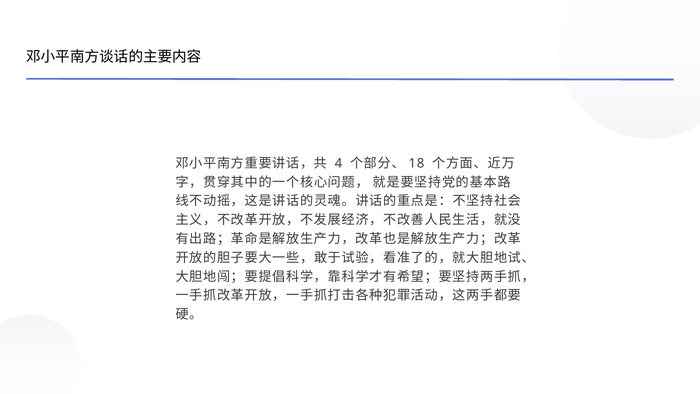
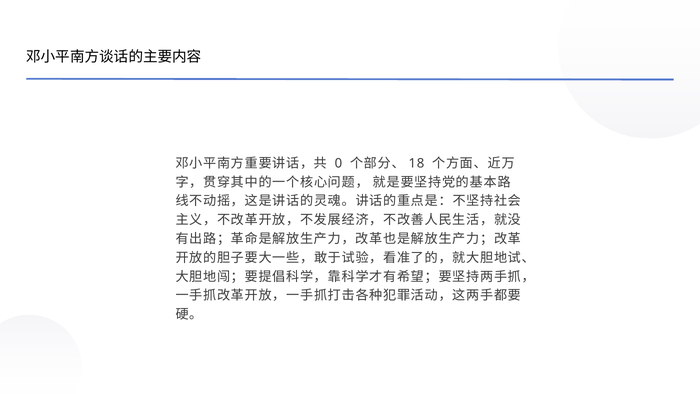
4: 4 -> 0
